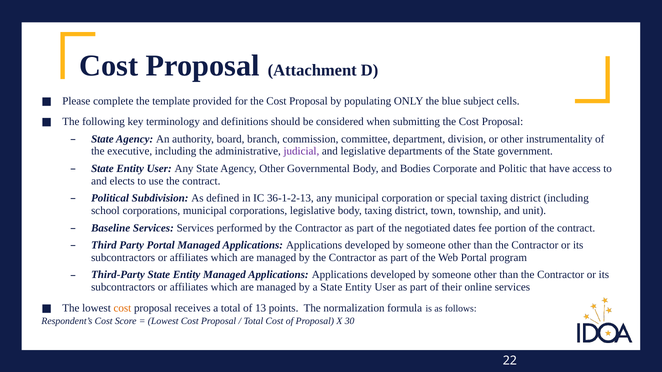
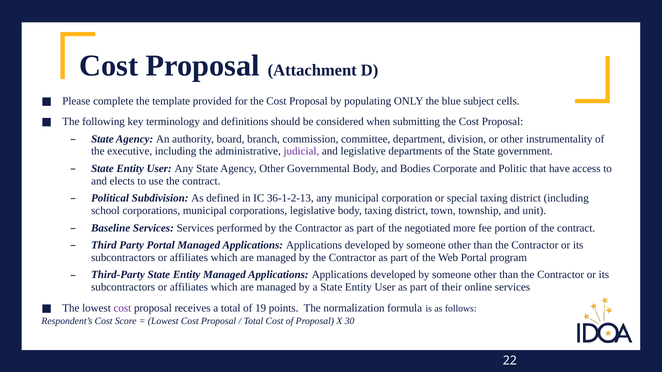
dates: dates -> more
cost at (122, 308) colour: orange -> purple
13: 13 -> 19
